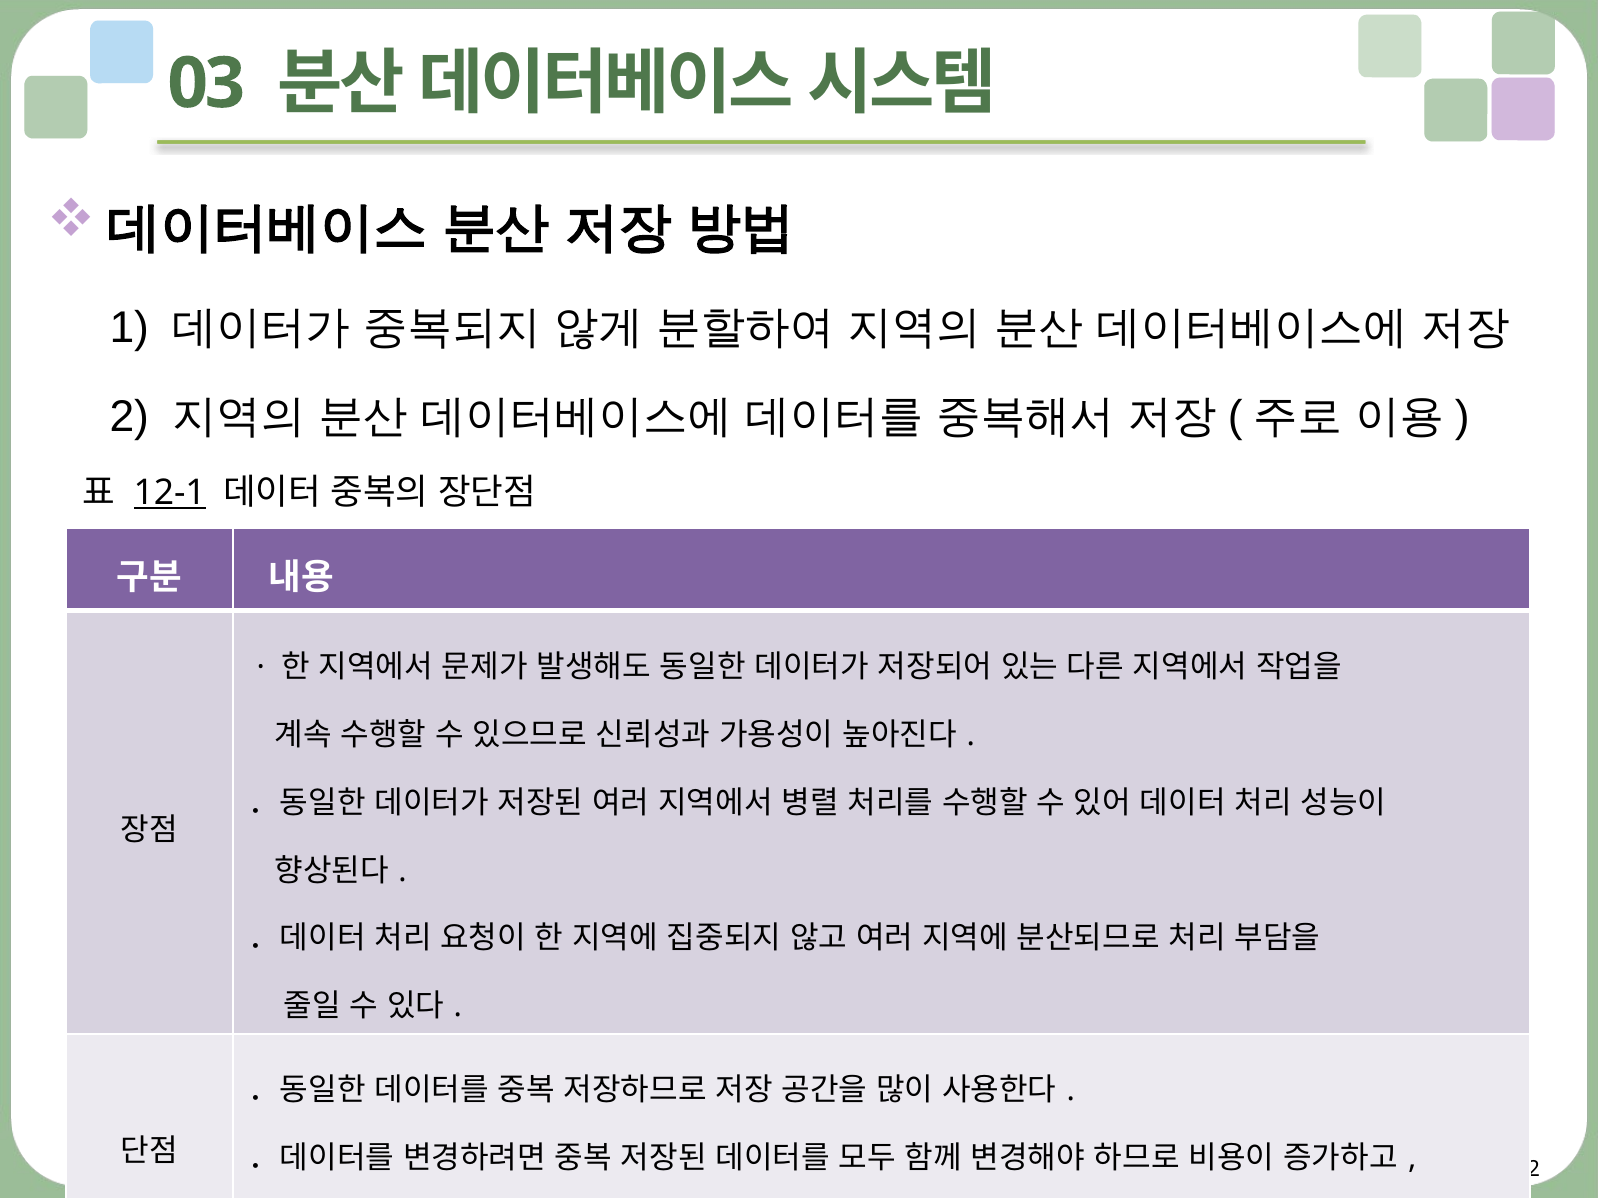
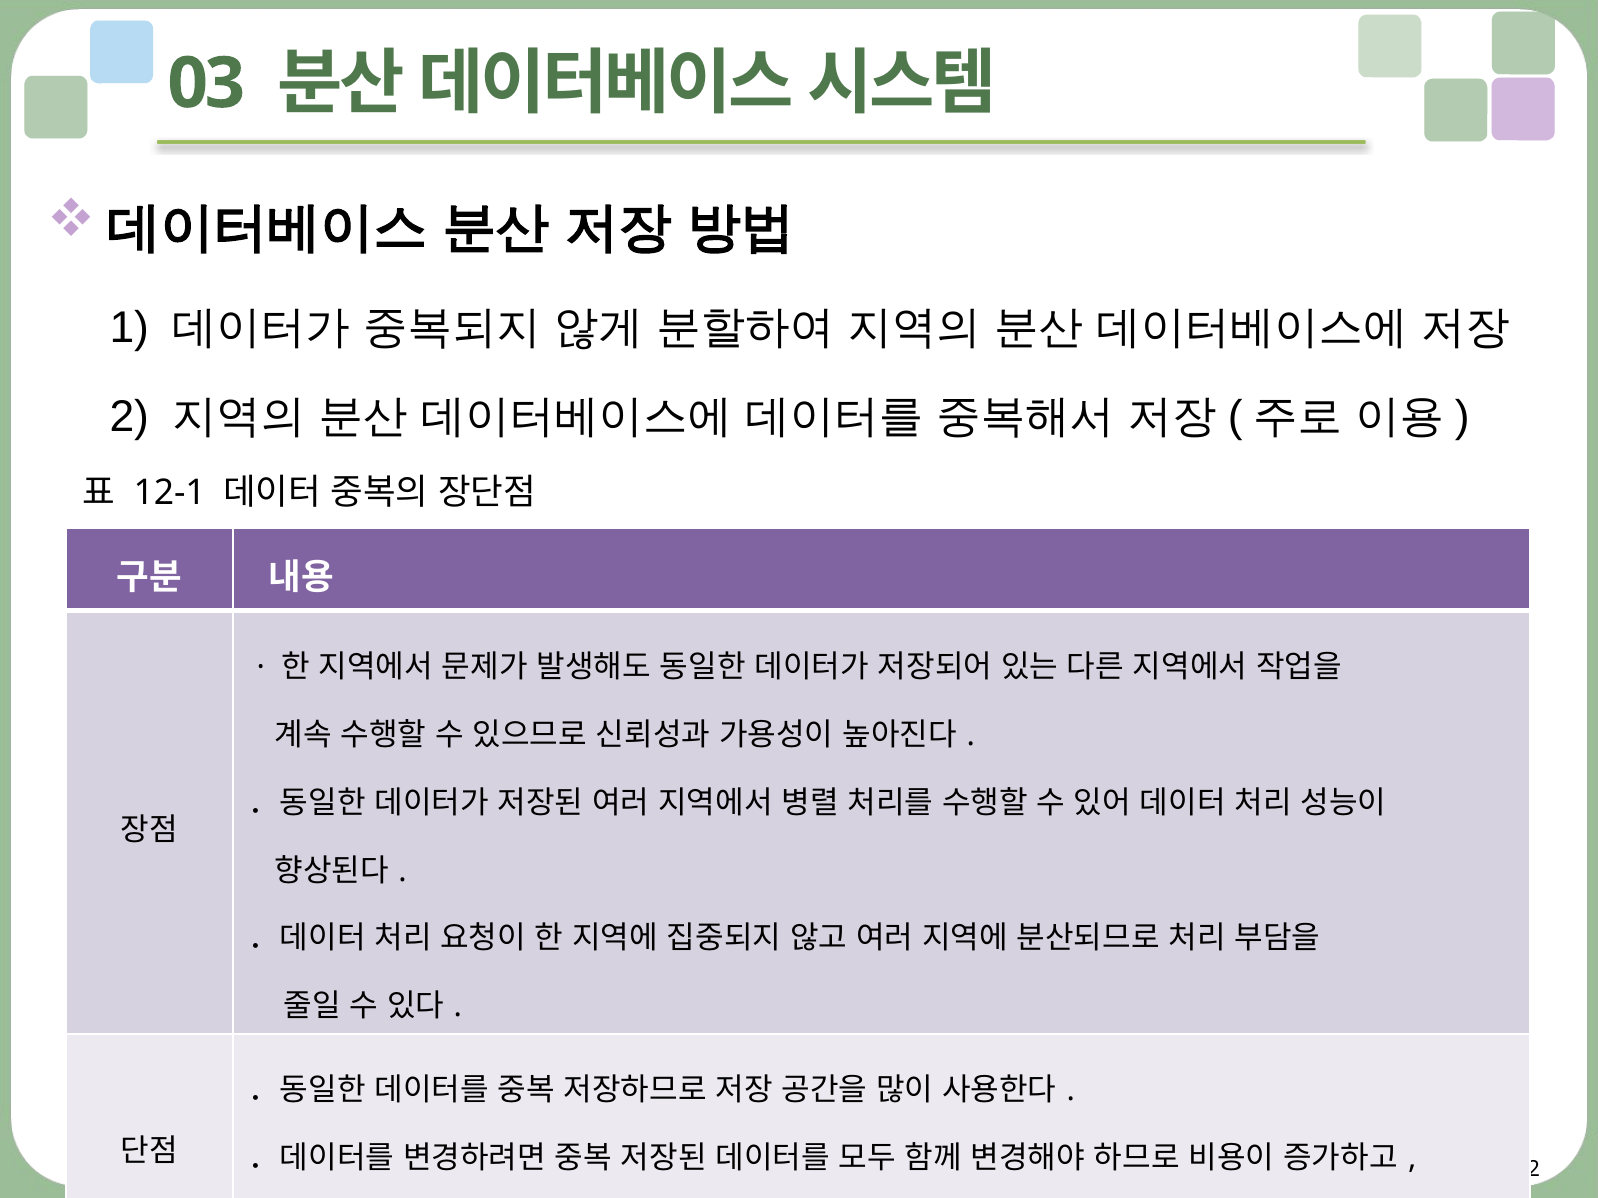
12-1 underline: present -> none
